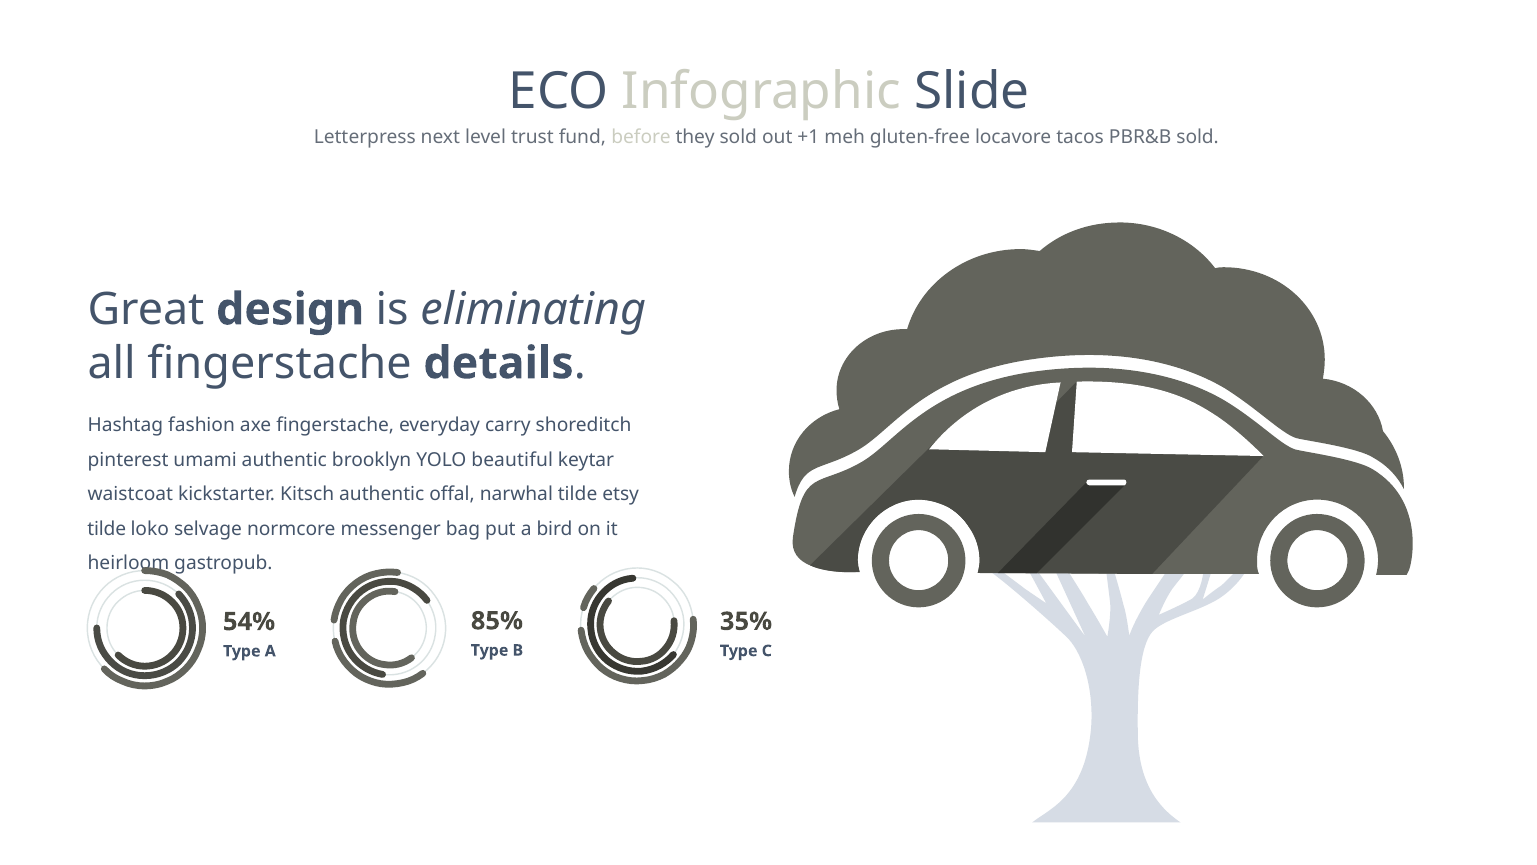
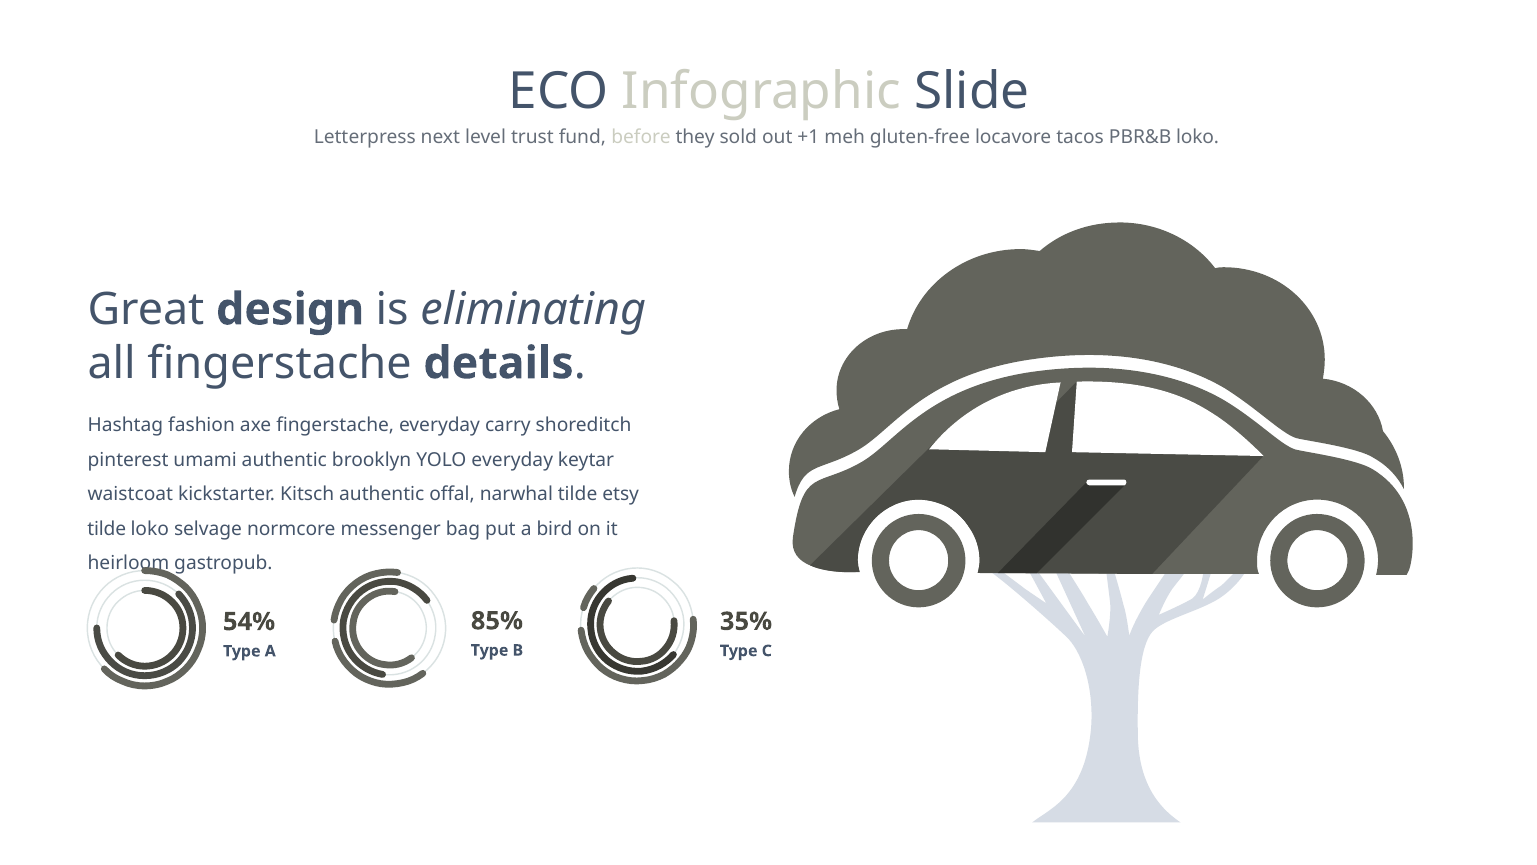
PBR&B sold: sold -> loko
YOLO beautiful: beautiful -> everyday
